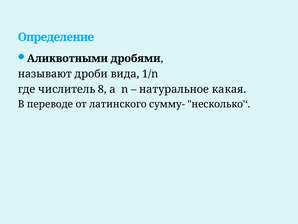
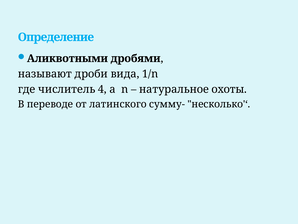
8: 8 -> 4
какая: какая -> охоты
